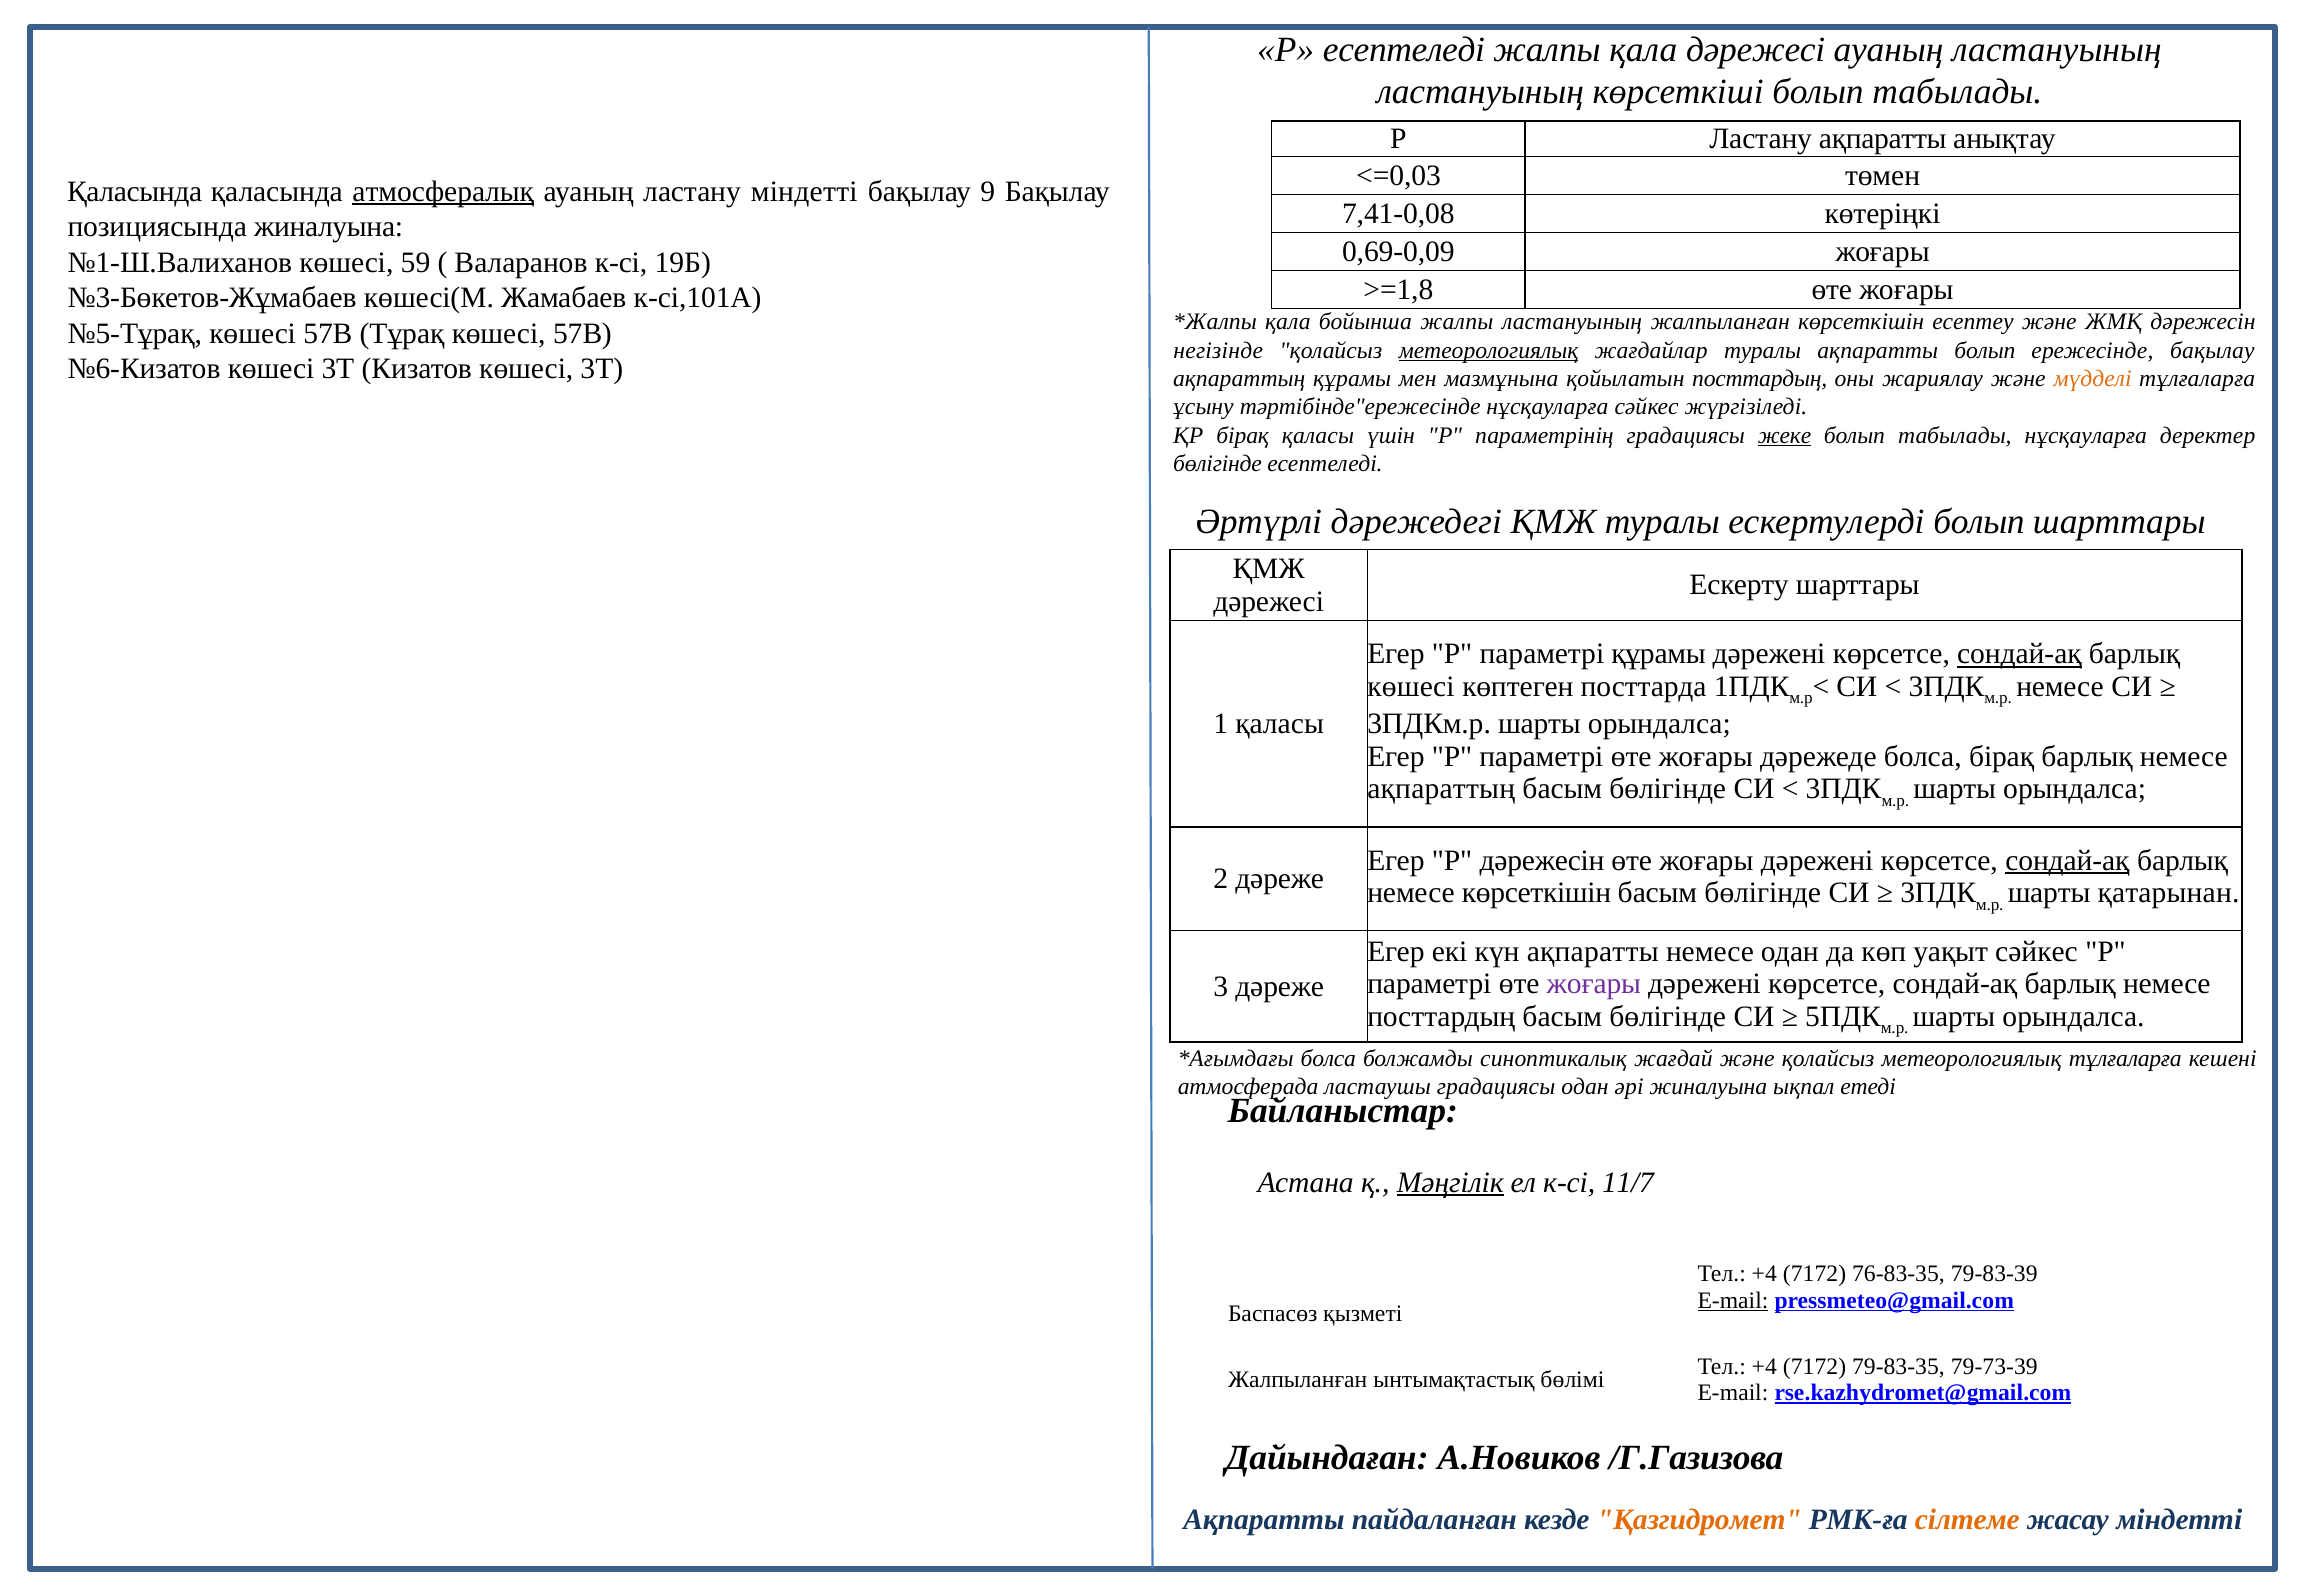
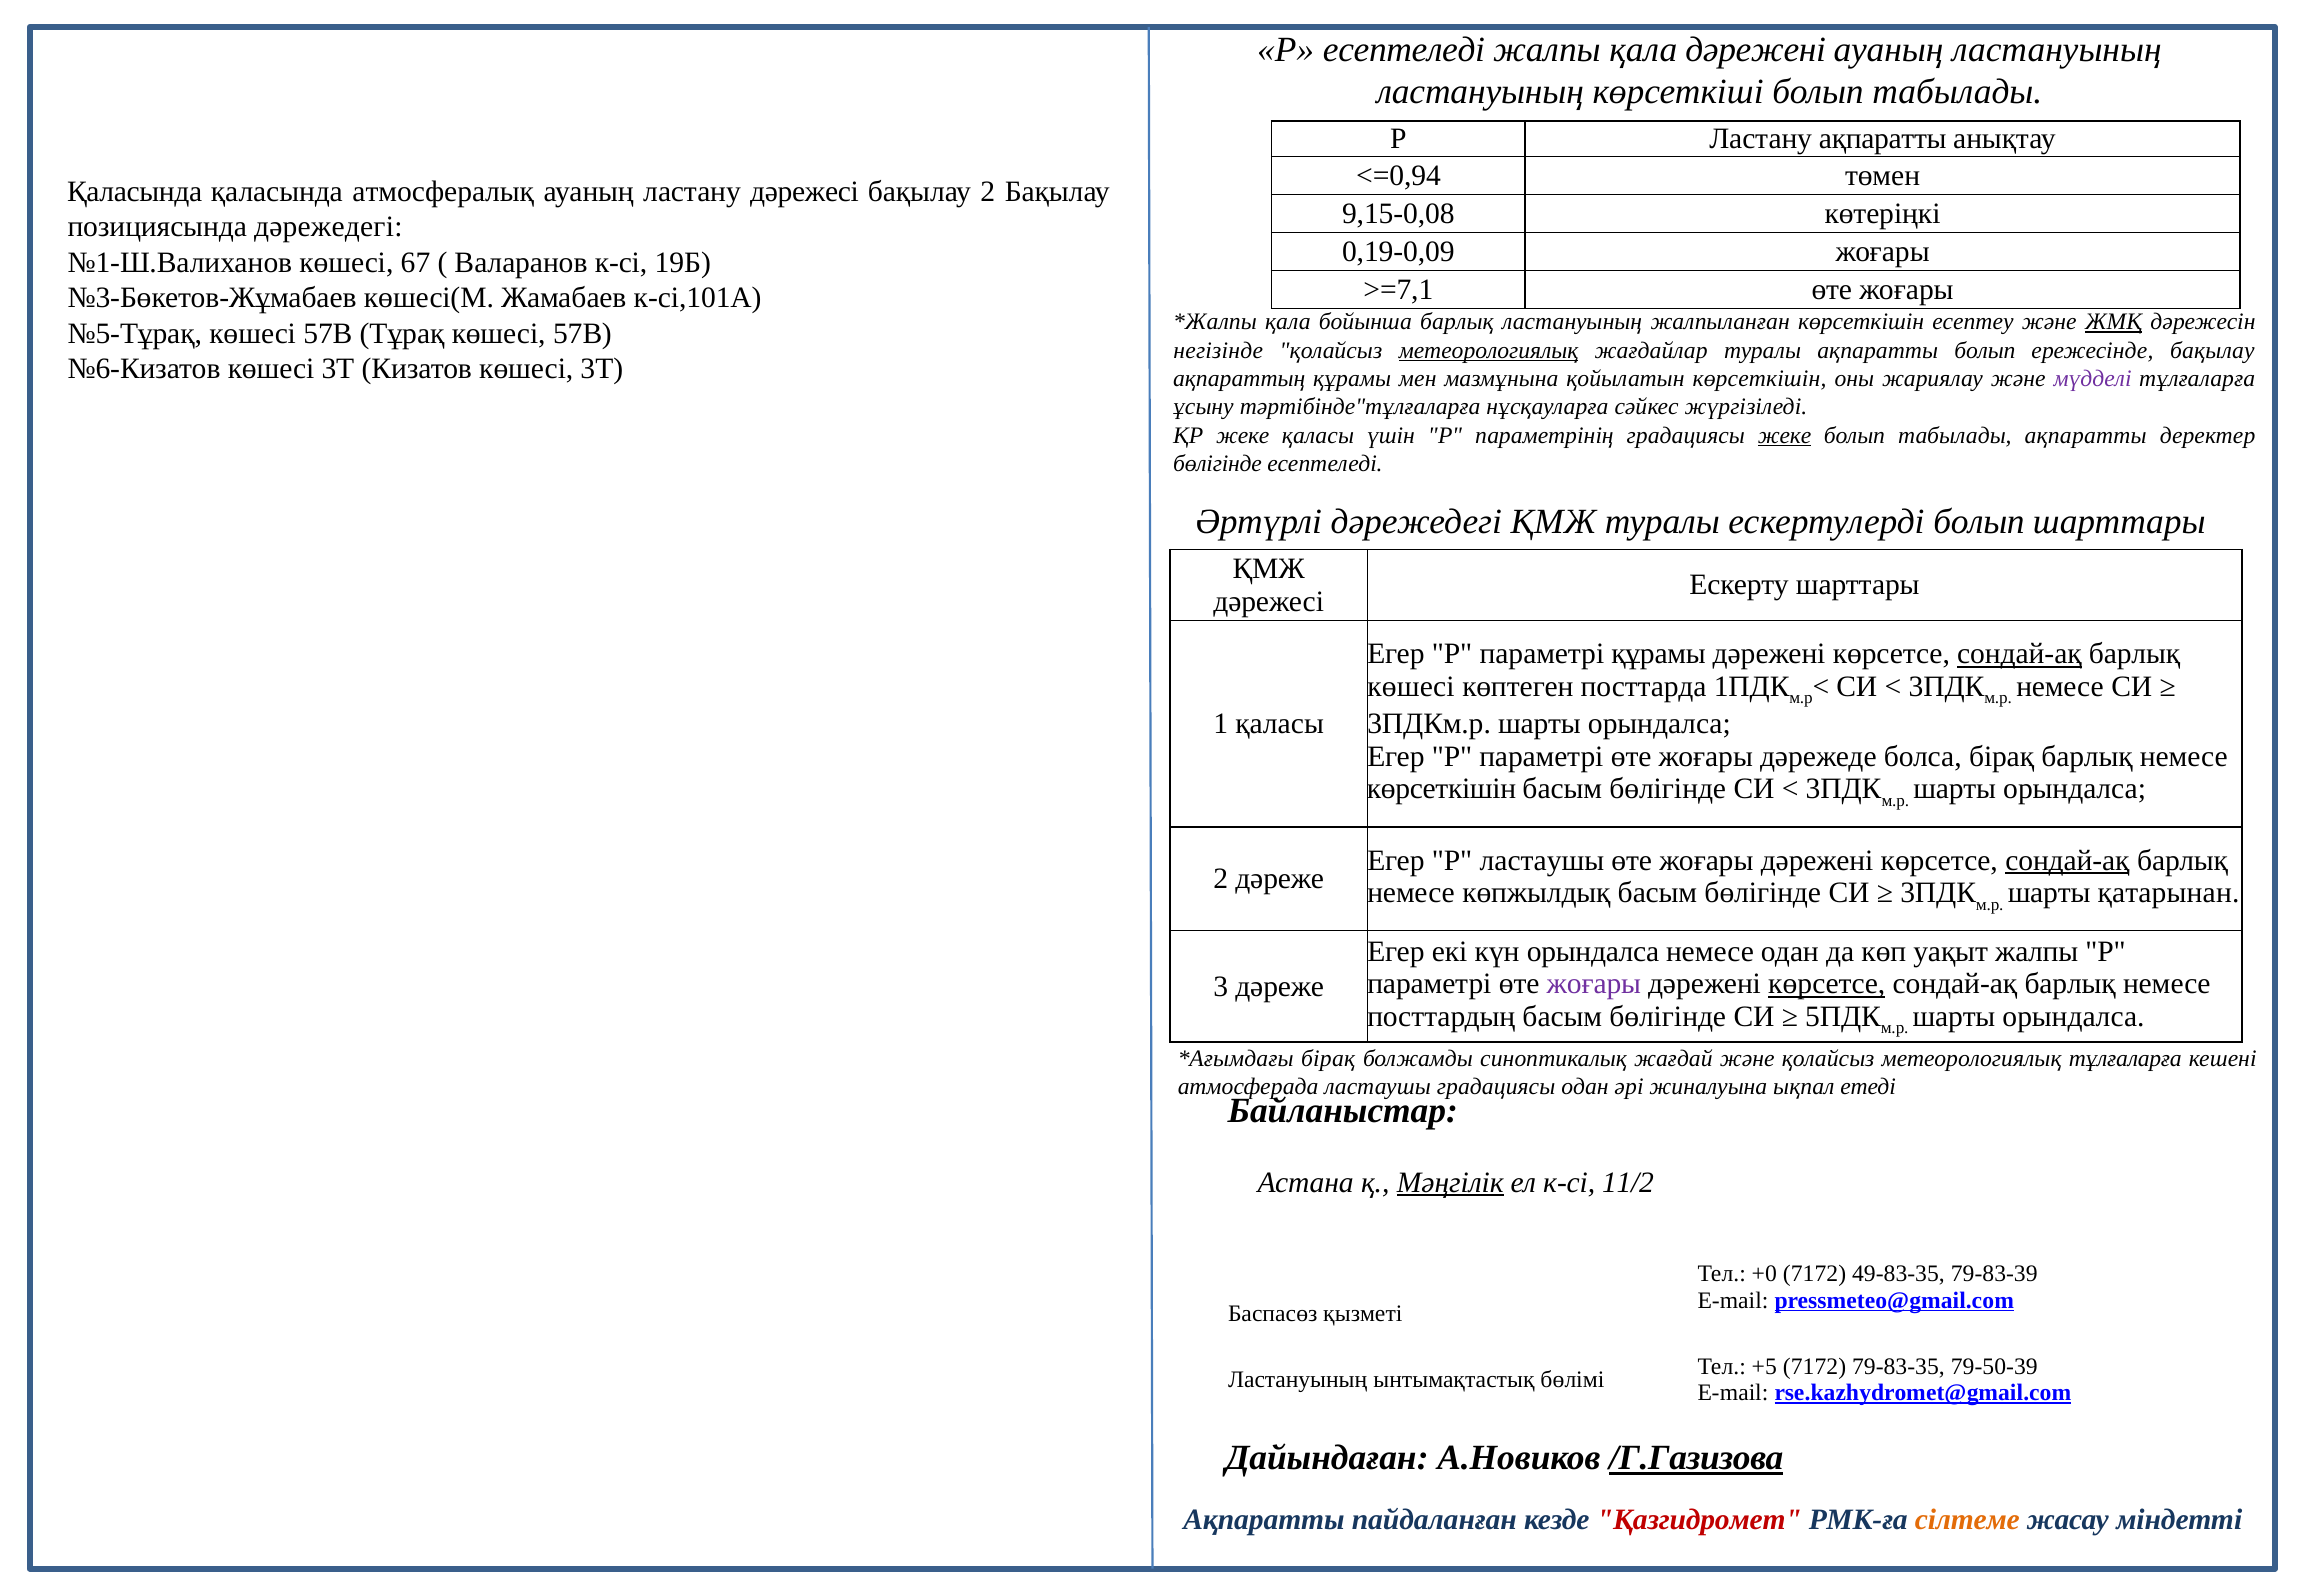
қала дәрежесі: дәрежесі -> дәрежені
<=0,03: <=0,03 -> <=0,94
атмосфералық underline: present -> none
ластану міндетті: міндетті -> дәрежесі
бақылау 9: 9 -> 2
7,41-0,08: 7,41-0,08 -> 9,15-0,08
позициясында жиналуына: жиналуына -> дәрежедегі
0,69-0,09: 0,69-0,09 -> 0,19-0,09
59: 59 -> 67
>=1,8: >=1,8 -> >=7,1
бойынша жалпы: жалпы -> барлық
ЖМҚ underline: none -> present
қойылатын посттардың: посттардың -> көрсеткішін
мүдделі colour: orange -> purple
тәртібінде"ережесінде: тәртібінде"ережесінде -> тәртібінде"тұлғаларға
ҚР бірақ: бірақ -> жеке
табылады нұсқауларға: нұсқауларға -> ақпаратты
ақпараттың at (1441, 789): ақпараттың -> көрсеткішін
Р дәрежесін: дәрежесін -> ластаушы
немесе көрсеткішін: көрсеткішін -> көпжылдық
күн ақпаратты: ақпаратты -> орындалса
уақыт сәйкес: сәйкес -> жалпы
көрсетсе at (1827, 984) underline: none -> present
болса at (1328, 1058): болса -> бірақ
11/7: 11/7 -> 11/2
+4 at (1764, 1274): +4 -> +0
76-83-35: 76-83-35 -> 49-83-35
E-mail at (1733, 1300) underline: present -> none
+4 at (1764, 1366): +4 -> +5
79-73-39: 79-73-39 -> 79-50-39
Жалпыланған at (1298, 1379): Жалпыланған -> Ластануының
/Г.Газизова underline: none -> present
Қазгидромет colour: orange -> red
